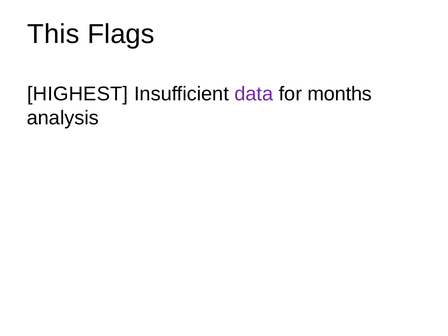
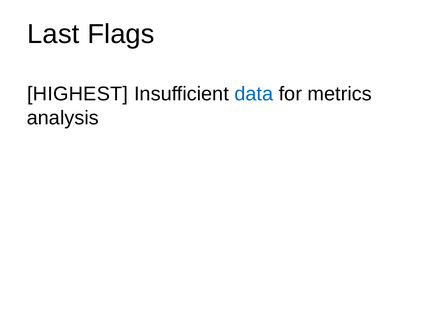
This: This -> Last
data colour: purple -> blue
months: months -> metrics
